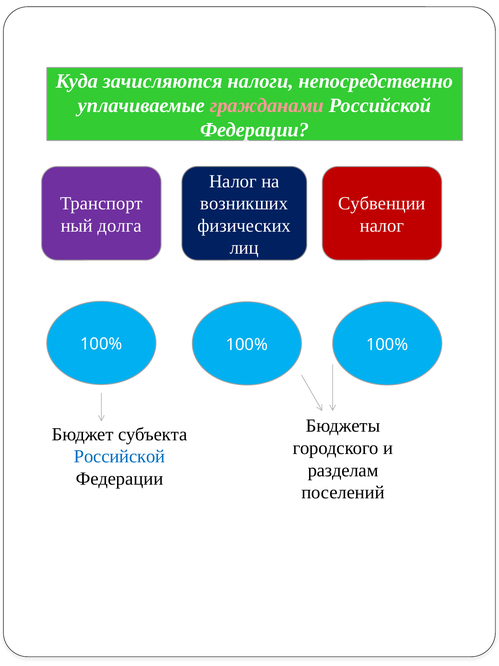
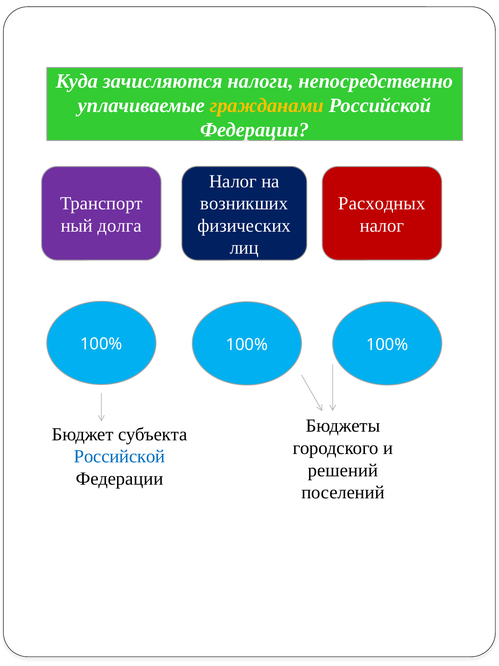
гражданами colour: pink -> yellow
Субвенции: Субвенции -> Расходных
разделам: разделам -> решений
